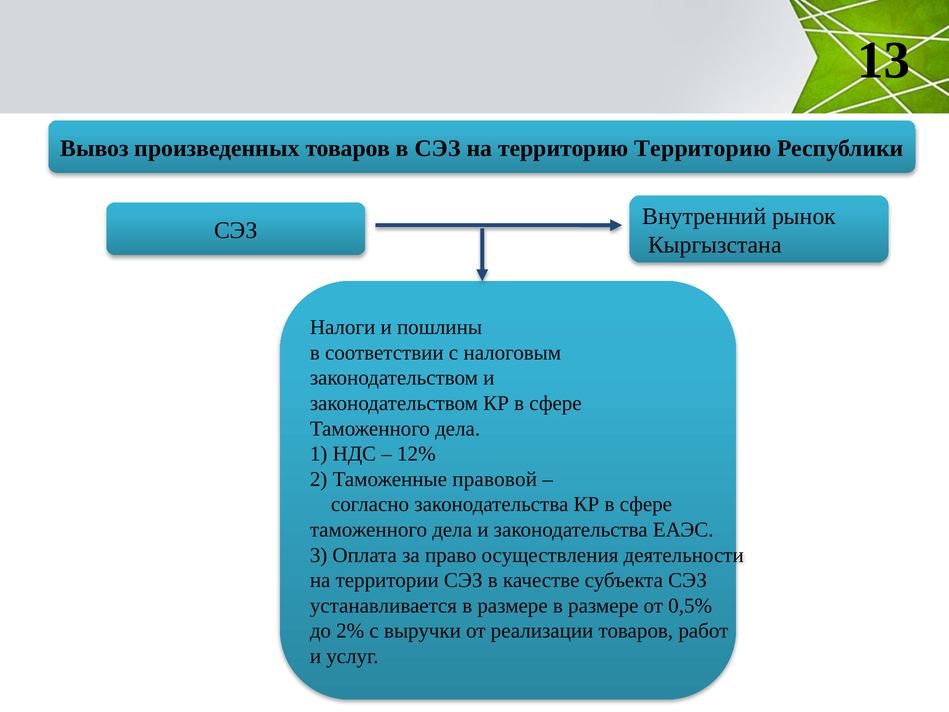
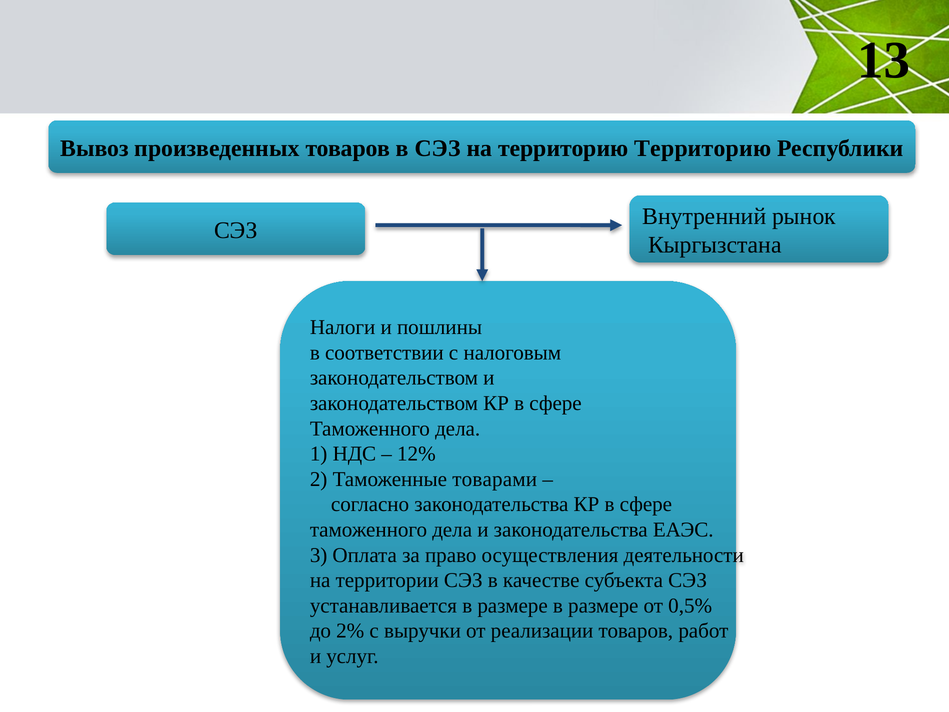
правовой: правовой -> товарами
